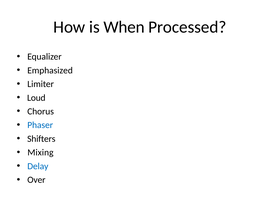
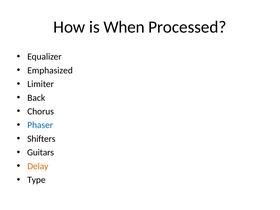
Loud: Loud -> Back
Mixing: Mixing -> Guitars
Delay colour: blue -> orange
Over: Over -> Type
